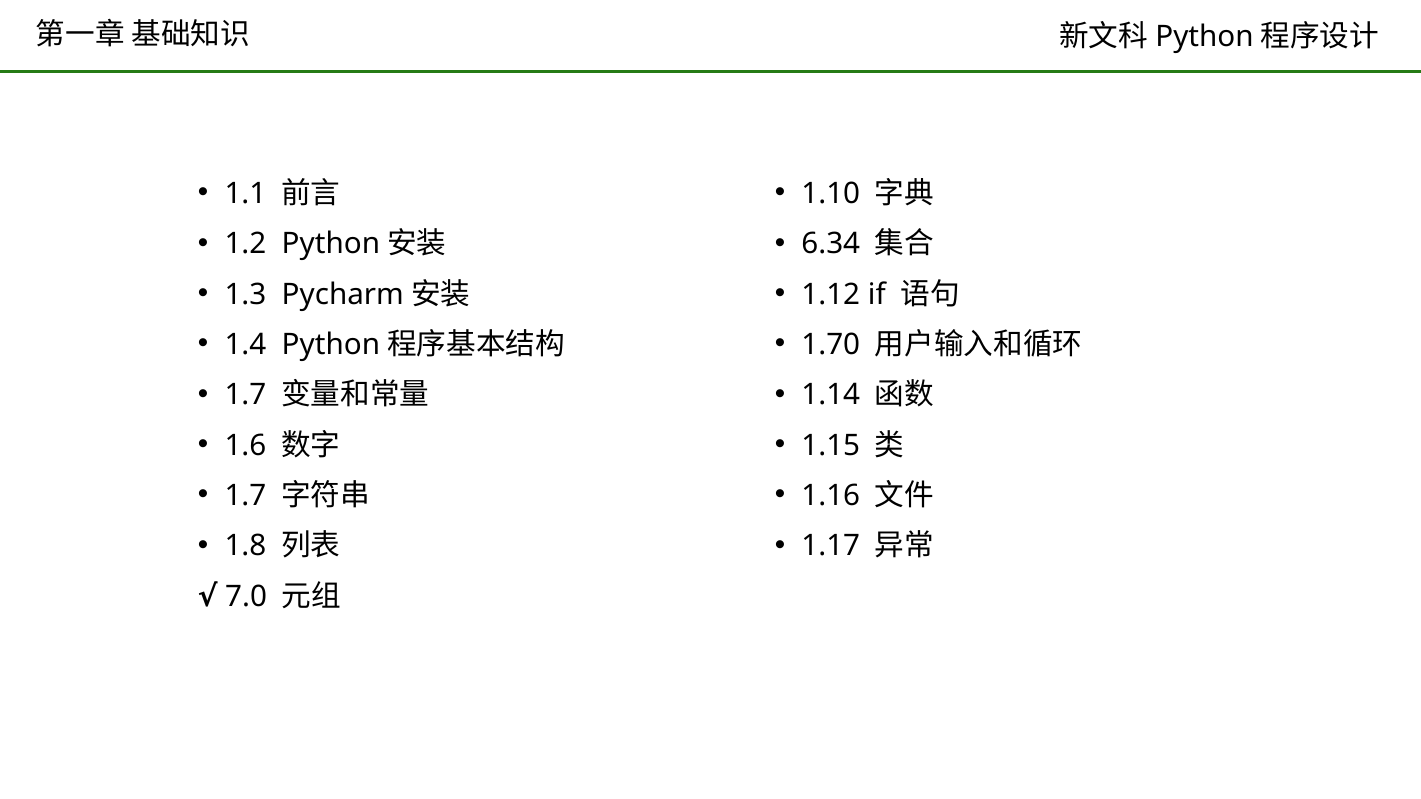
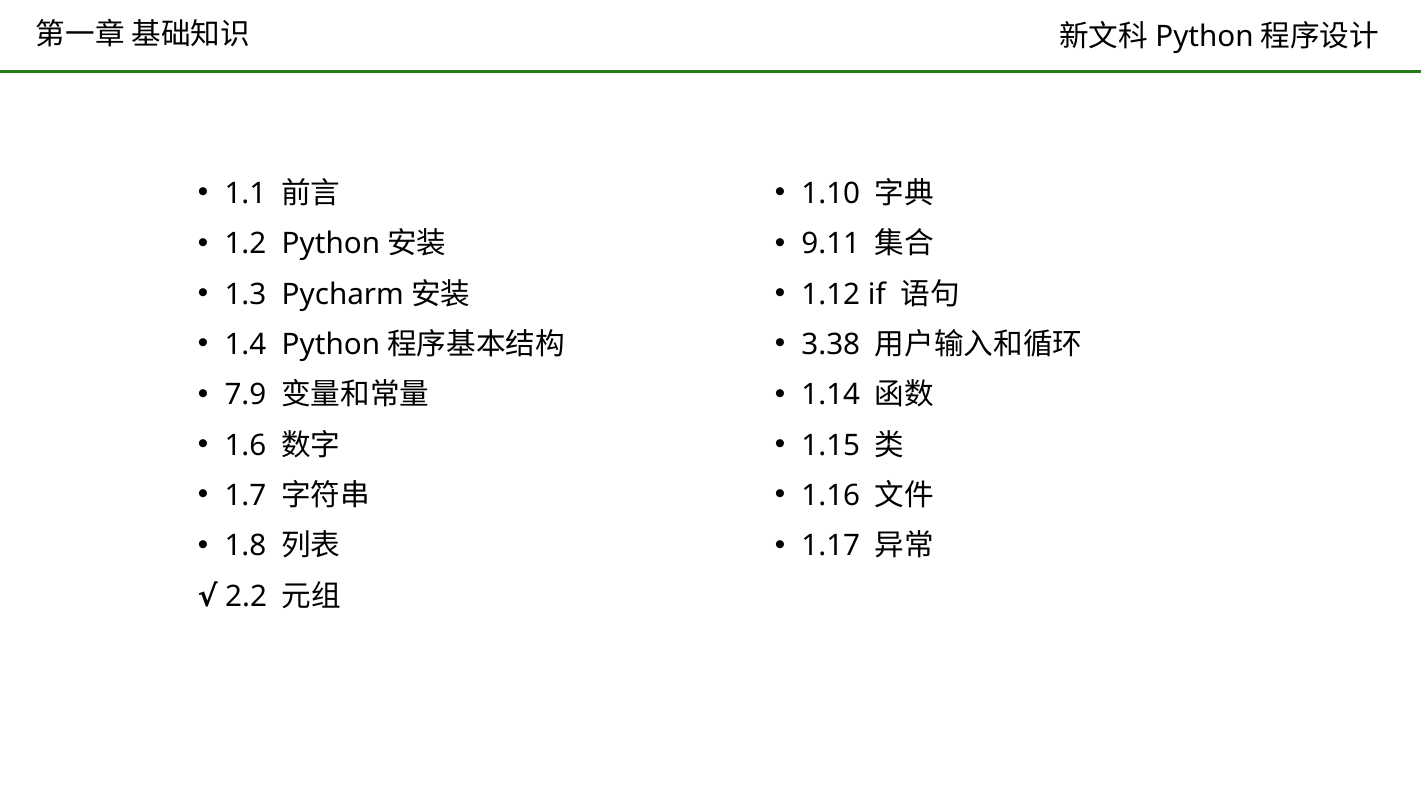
6.34: 6.34 -> 9.11
1.70: 1.70 -> 3.38
1.7 at (245, 395): 1.7 -> 7.9
7.0: 7.0 -> 2.2
